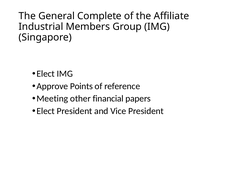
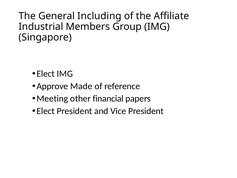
Complete: Complete -> Including
Points: Points -> Made
